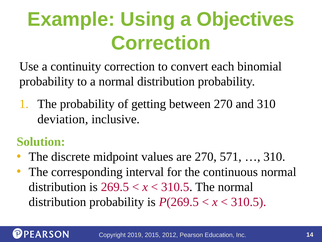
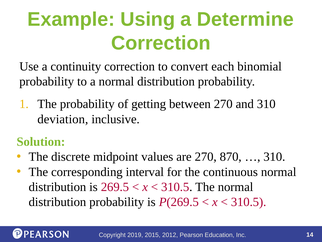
Objectives: Objectives -> Determine
571: 571 -> 870
